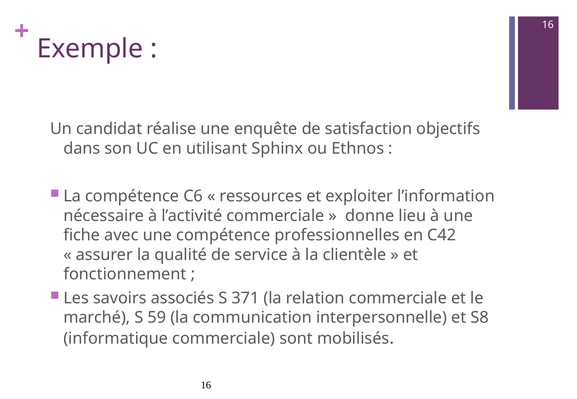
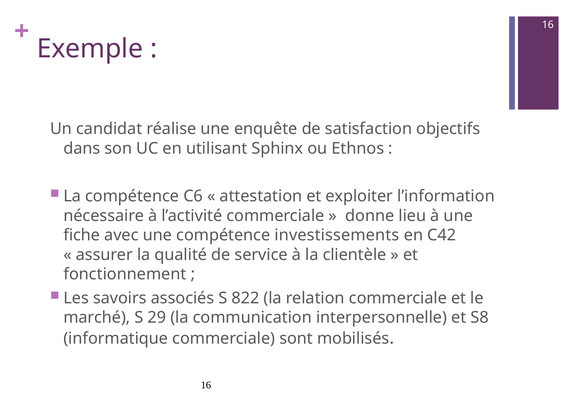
ressources: ressources -> attestation
professionnelles: professionnelles -> investissements
371: 371 -> 822
59: 59 -> 29
